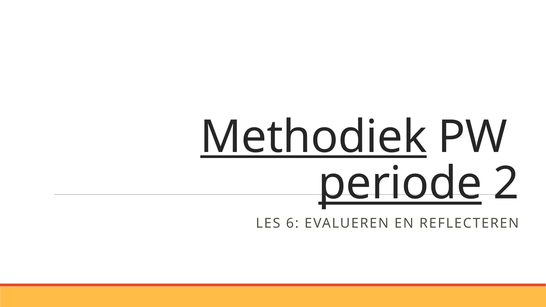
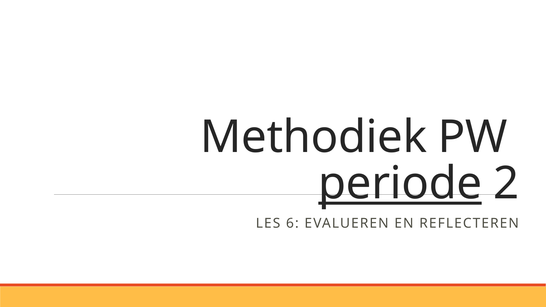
Methodiek underline: present -> none
